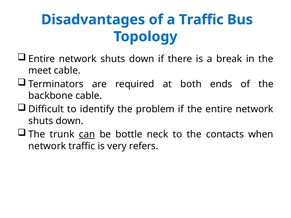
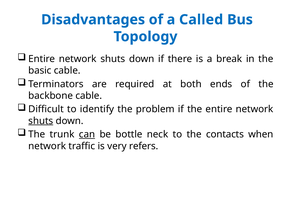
a Traffic: Traffic -> Called
meet: meet -> basic
shuts at (41, 121) underline: none -> present
